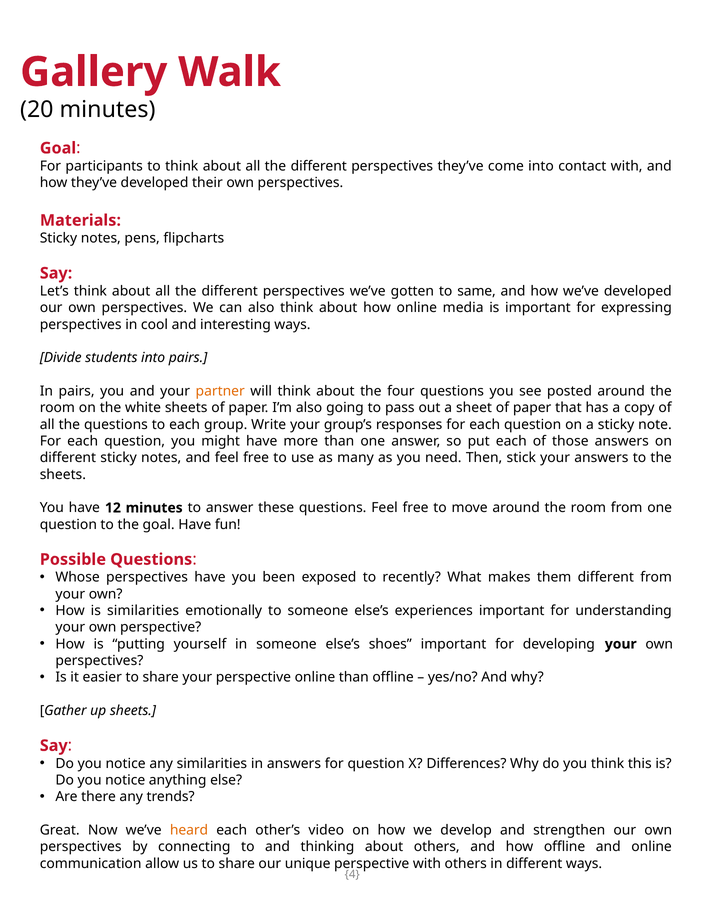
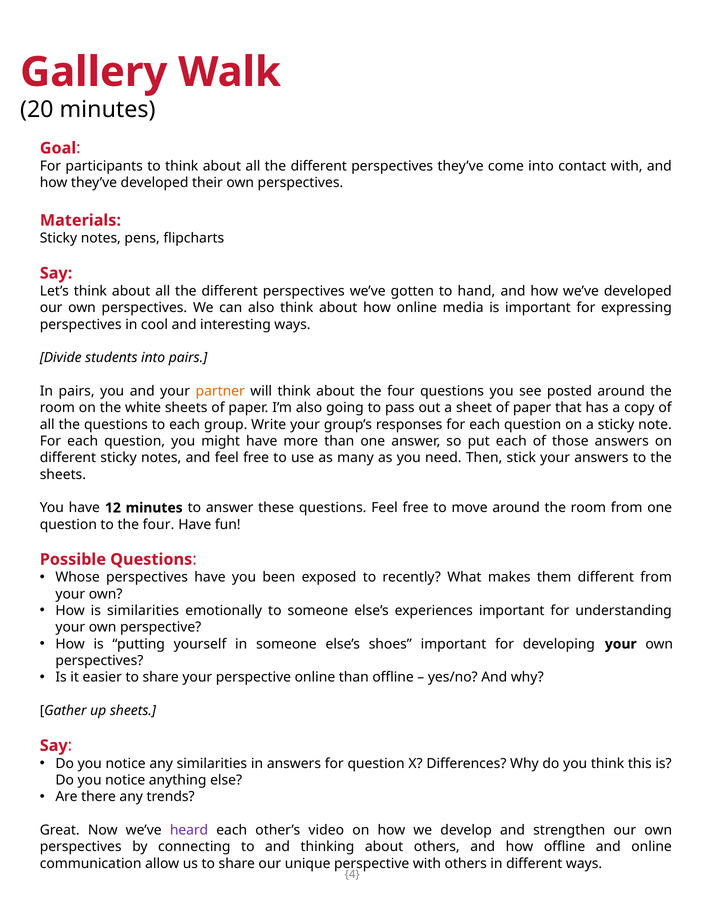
same: same -> hand
to the goal: goal -> four
heard colour: orange -> purple
